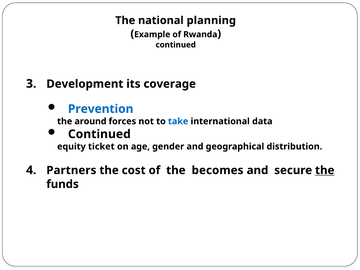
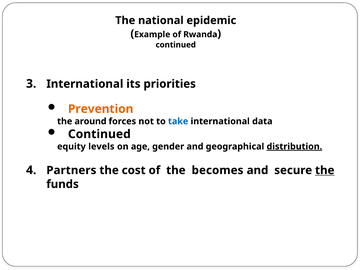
planning: planning -> epidemic
3 Development: Development -> International
coverage: coverage -> priorities
Prevention colour: blue -> orange
ticket: ticket -> levels
distribution underline: none -> present
